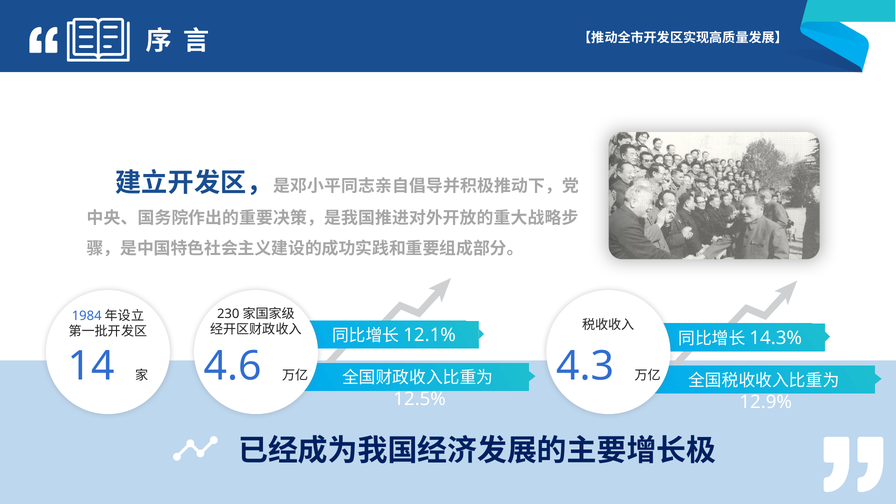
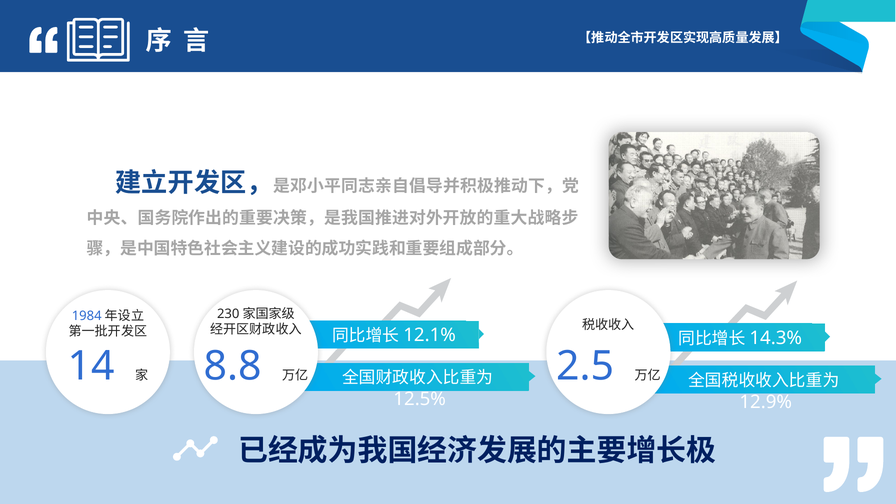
4.6: 4.6 -> 8.8
4.3: 4.3 -> 2.5
